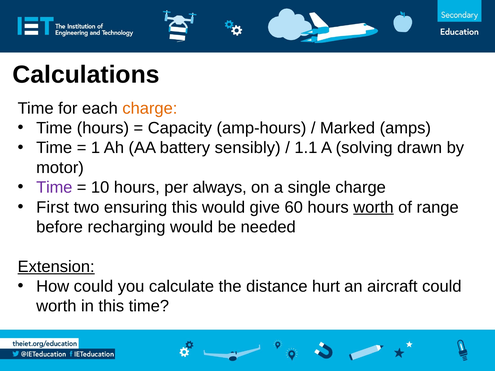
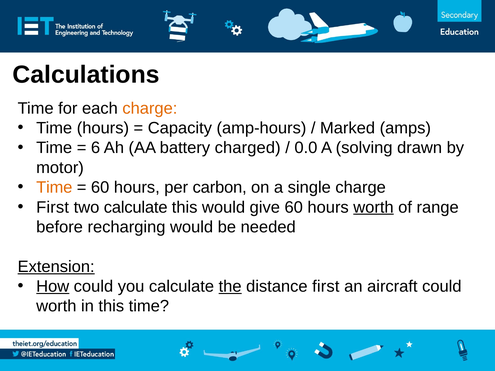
1: 1 -> 6
sensibly: sensibly -> charged
1.1: 1.1 -> 0.0
Time at (54, 188) colour: purple -> orange
10 at (100, 188): 10 -> 60
always: always -> carbon
two ensuring: ensuring -> calculate
How underline: none -> present
the underline: none -> present
distance hurt: hurt -> first
